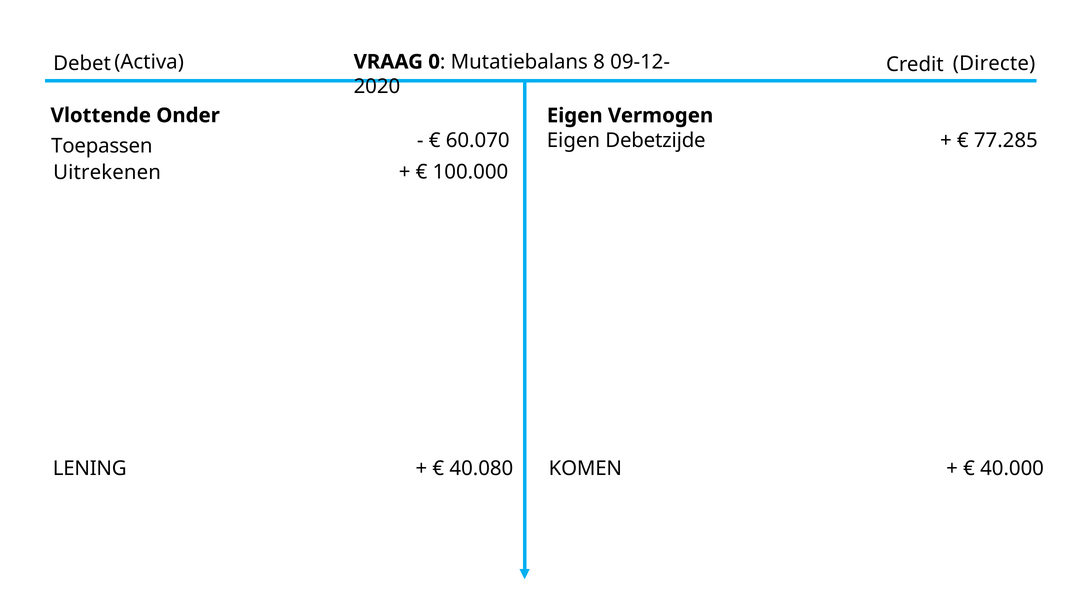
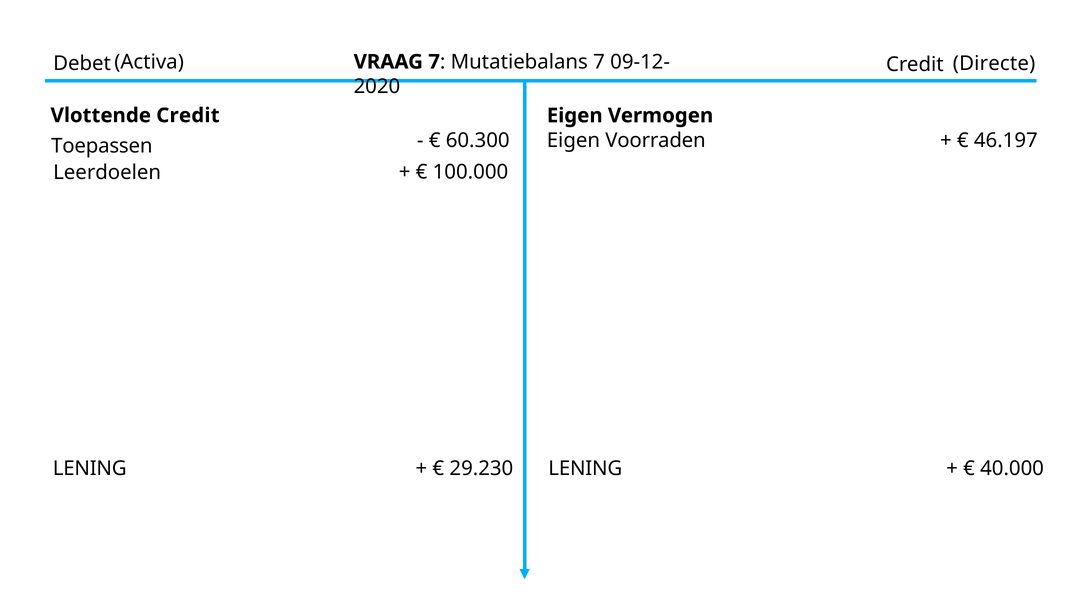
VRAAG 0: 0 -> 7
Mutatiebalans 8: 8 -> 7
Vlottende Onder: Onder -> Credit
Debetzijde: Debetzijde -> Voorraden
77.285: 77.285 -> 46.197
60.070: 60.070 -> 60.300
Uitrekenen: Uitrekenen -> Leerdoelen
40.080: 40.080 -> 29.230
KOMEN at (585, 468): KOMEN -> LENING
